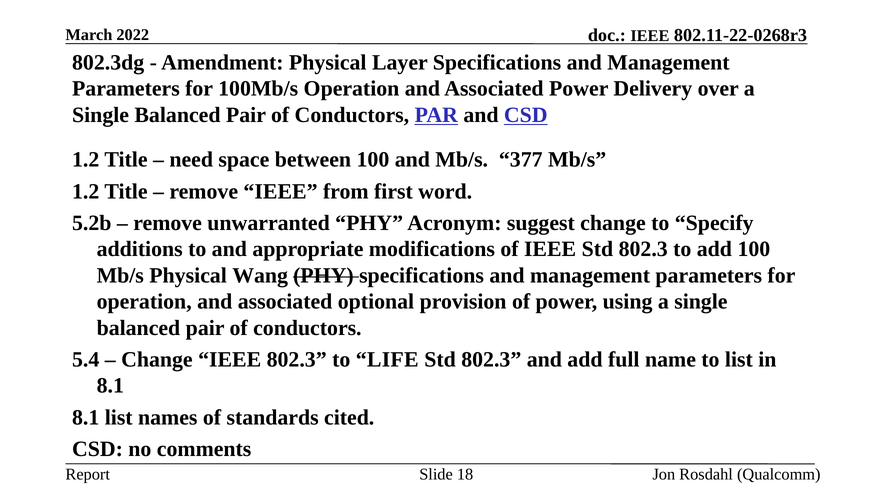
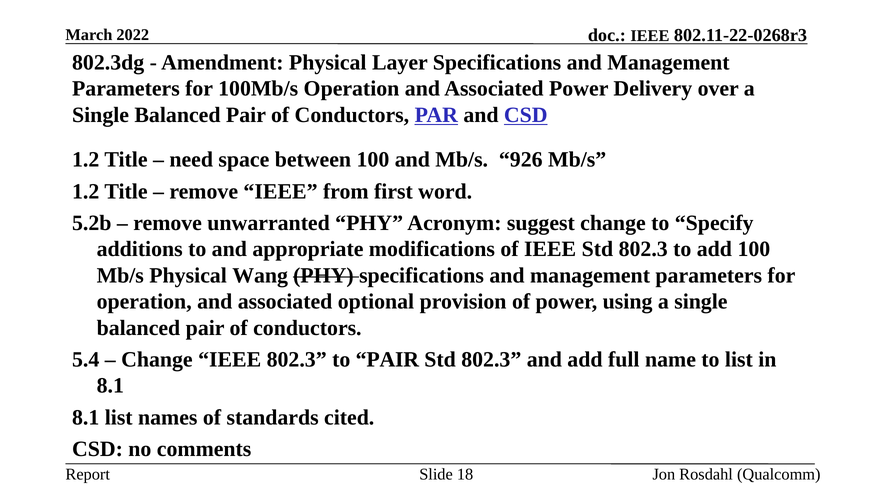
377: 377 -> 926
to LIFE: LIFE -> PAIR
